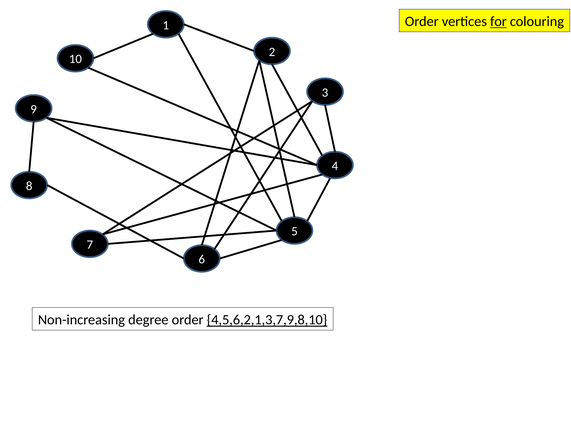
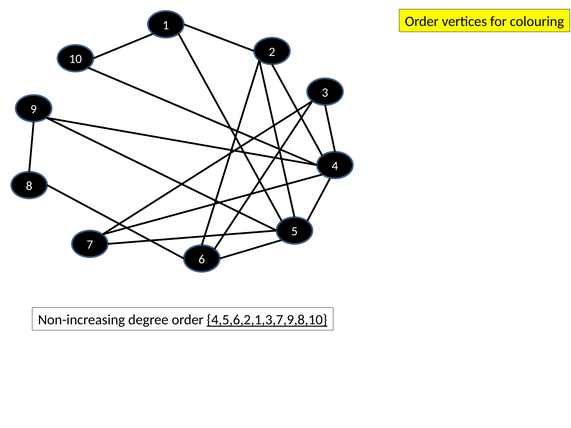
for underline: present -> none
